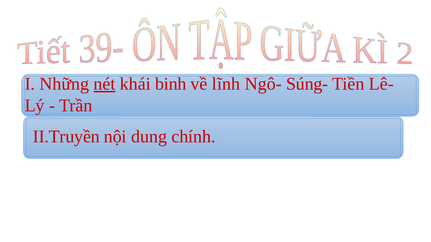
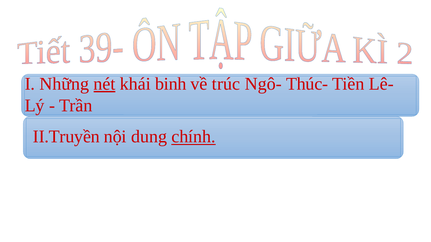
lĩnh: lĩnh -> trúc
Súng-: Súng- -> Thúc-
chính underline: none -> present
